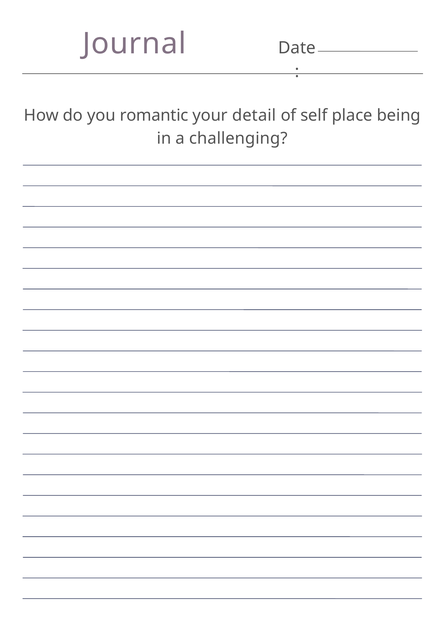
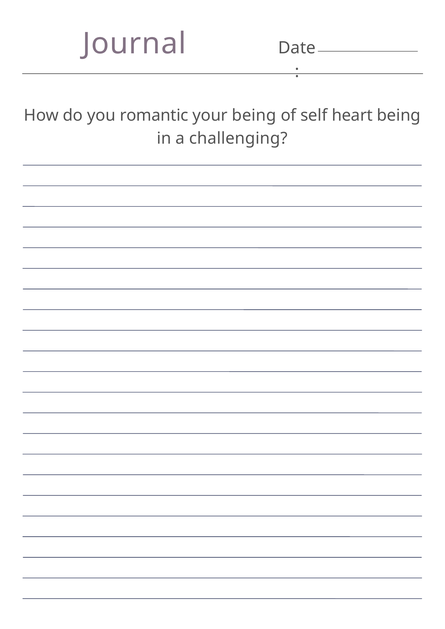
your detail: detail -> being
place: place -> heart
